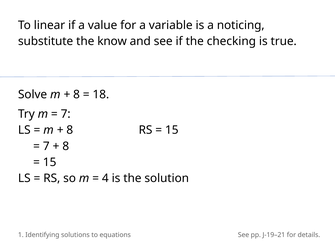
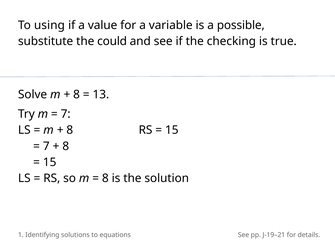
linear: linear -> using
noticing: noticing -> possible
know: know -> could
18: 18 -> 13
4 at (105, 178): 4 -> 8
